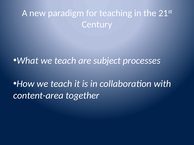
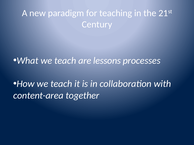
subject: subject -> lessons
